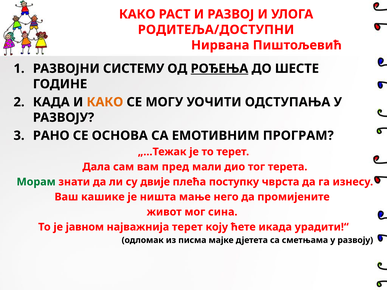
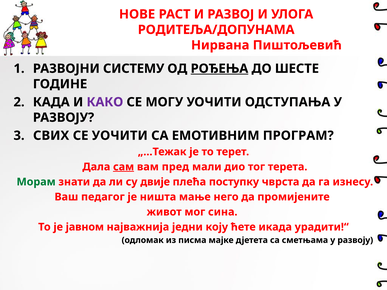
КАКО at (137, 14): КАКО -> НОВЕ
РОДИТЕЉА/ДОСТУПНИ: РОДИТЕЉА/ДОСТУПНИ -> РОДИТЕЉА/ДОПУНАМА
КАКО at (105, 102) colour: orange -> purple
РАНО: РАНО -> СВИХ
СЕ ОСНОВА: ОСНОВА -> УОЧИТИ
сам underline: none -> present
кашике: кашике -> педагог
најважнија терет: терет -> једни
